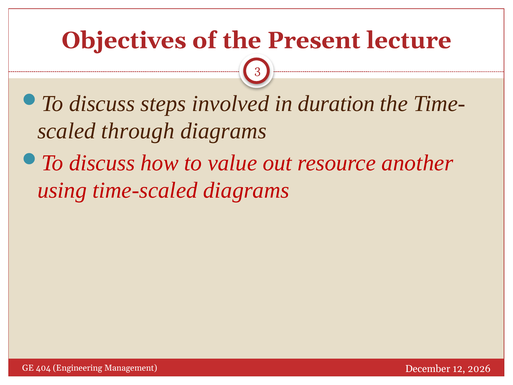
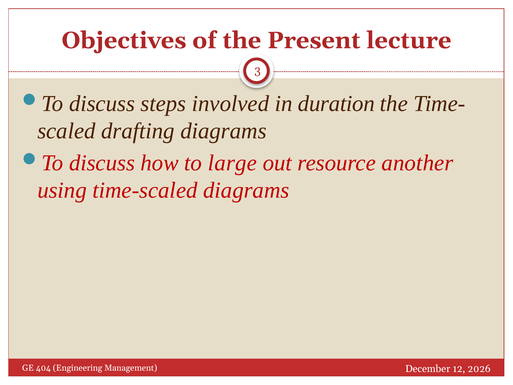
through: through -> drafting
value: value -> large
